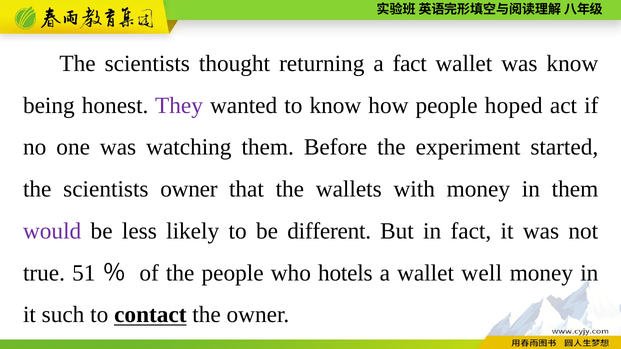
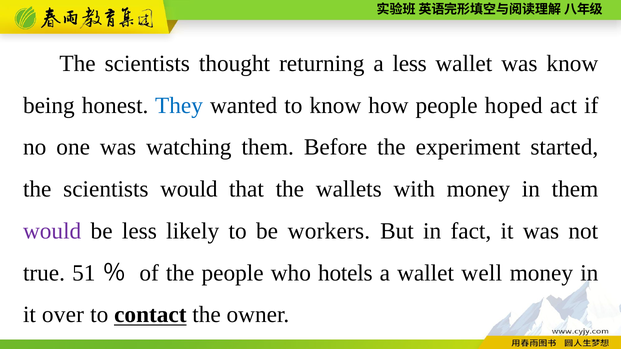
a fact: fact -> less
They colour: purple -> blue
scientists owner: owner -> would
different: different -> workers
such: such -> over
